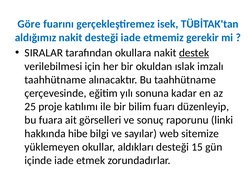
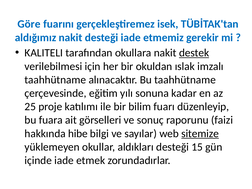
SIRALAR: SIRALAR -> KALITELI
linki: linki -> faizi
sitemize underline: none -> present
